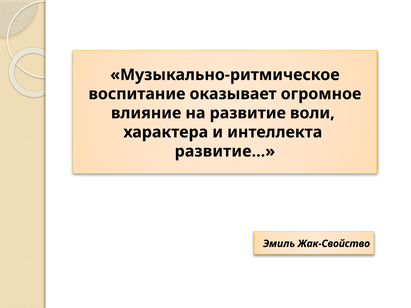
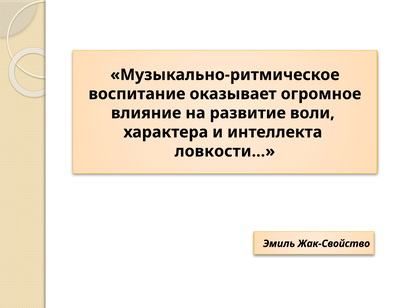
развитие…: развитие… -> ловкости…
